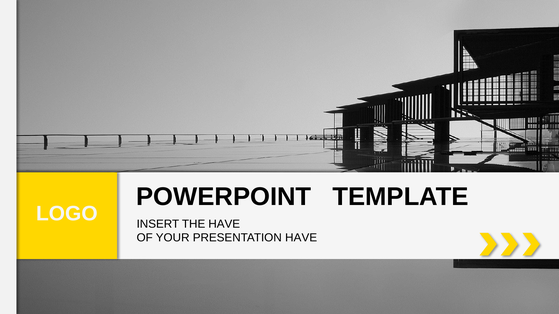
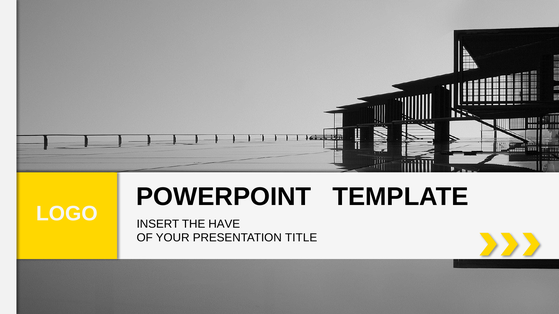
PRESENTATION HAVE: HAVE -> TITLE
